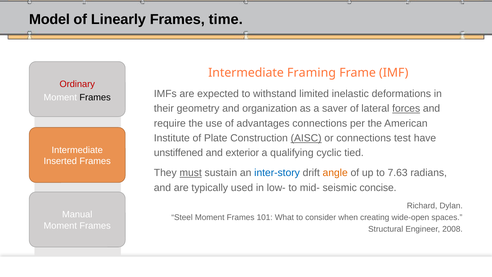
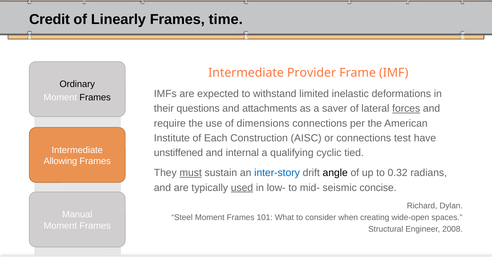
Model: Model -> Credit
Framing: Framing -> Provider
Ordinary colour: red -> black
geometry: geometry -> questions
organization: organization -> attachments
advantages: advantages -> dimensions
Plate: Plate -> Each
AISC underline: present -> none
exterior: exterior -> internal
Inserted: Inserted -> Allowing
angle colour: orange -> black
7.63: 7.63 -> 0.32
used underline: none -> present
